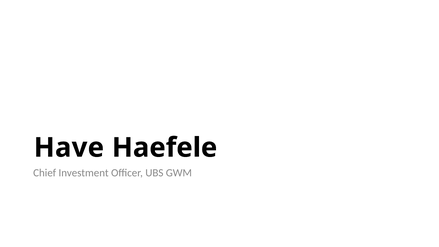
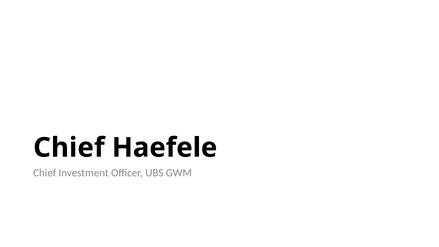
Have at (69, 148): Have -> Chief
